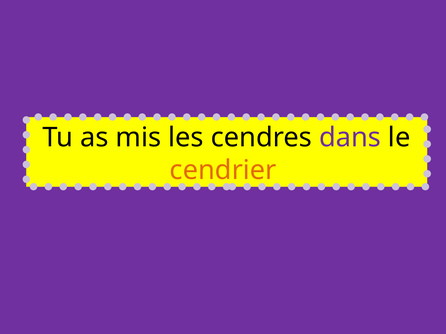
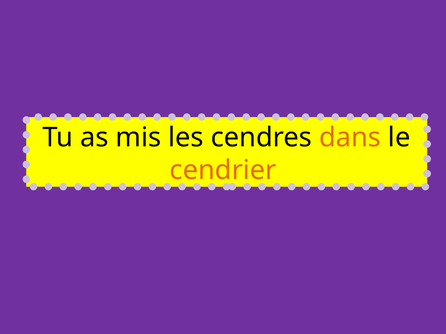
dans colour: purple -> orange
